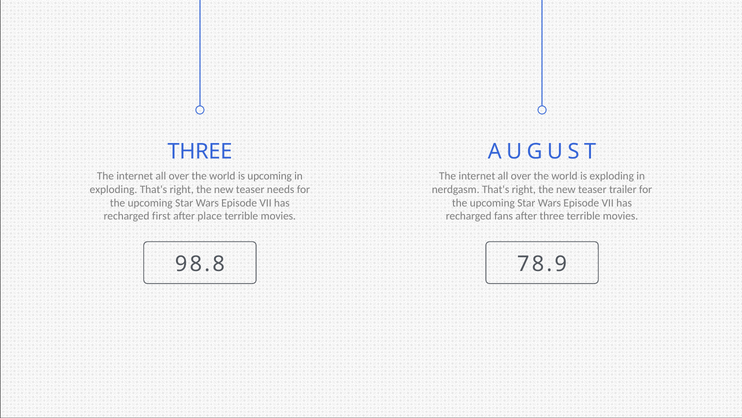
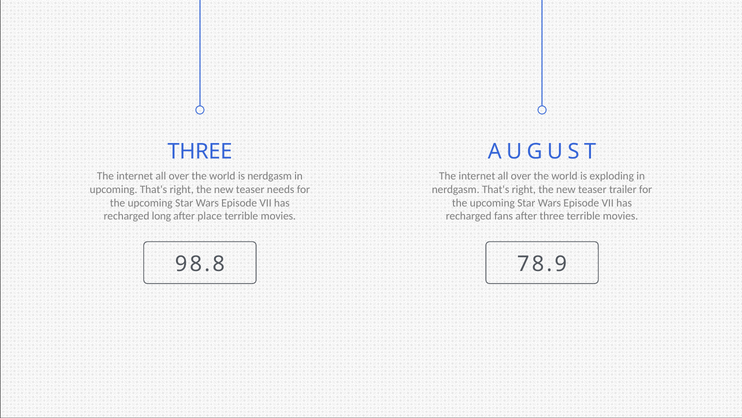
is upcoming: upcoming -> nerdgasm
exploding at (113, 189): exploding -> upcoming
first: first -> long
